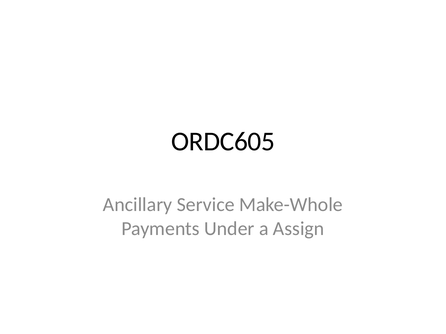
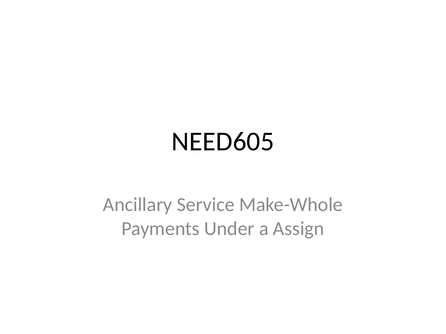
ORDC605: ORDC605 -> NEED605
